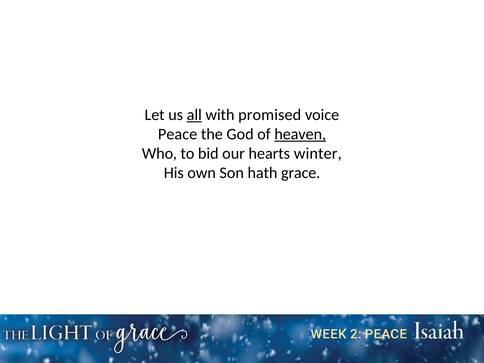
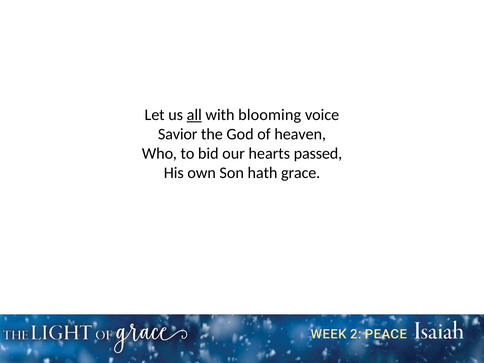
promised: promised -> blooming
Peace: Peace -> Savior
heaven underline: present -> none
winter: winter -> passed
